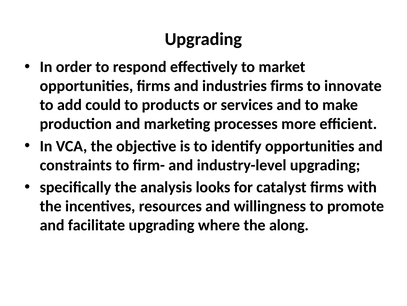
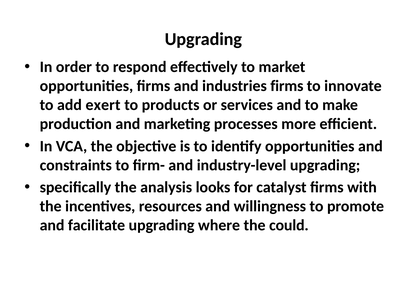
could: could -> exert
along: along -> could
